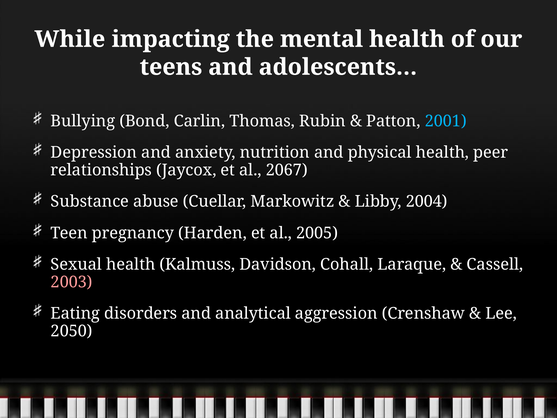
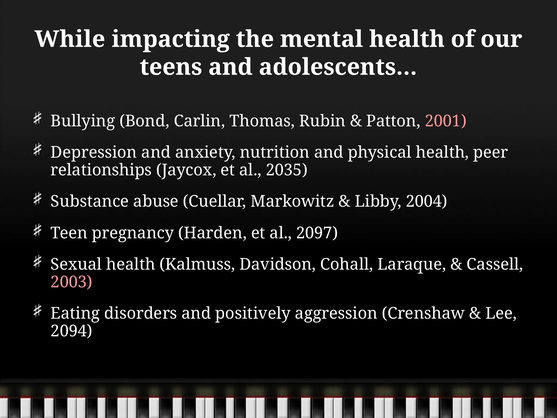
2001 colour: light blue -> pink
2067: 2067 -> 2035
2005: 2005 -> 2097
analytical: analytical -> positively
2050: 2050 -> 2094
